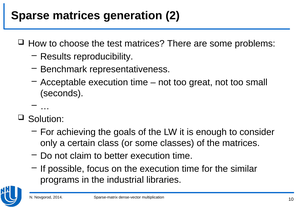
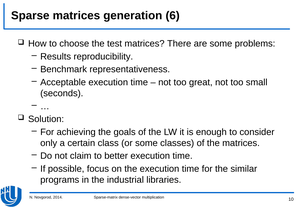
2: 2 -> 6
